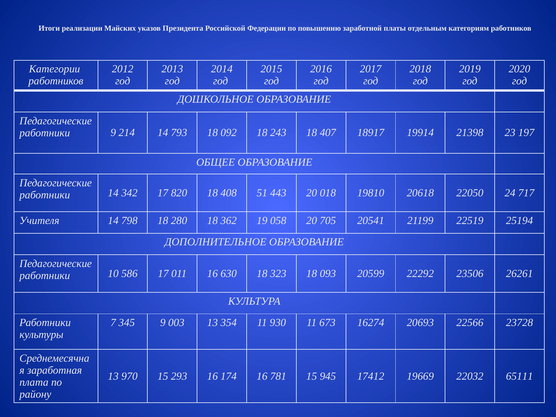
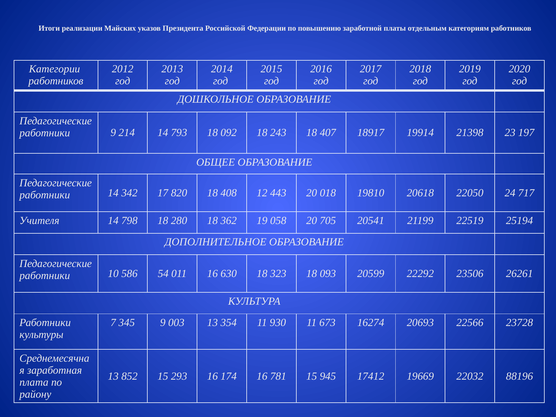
51: 51 -> 12
586 17: 17 -> 54
970: 970 -> 852
65111: 65111 -> 88196
